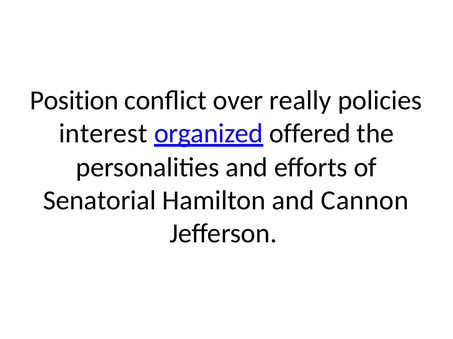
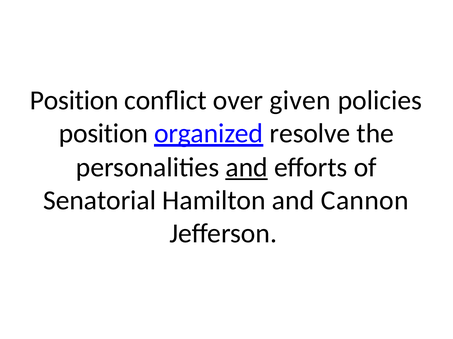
really: really -> given
interest at (103, 134): interest -> position
offered: offered -> resolve
and at (247, 168) underline: none -> present
